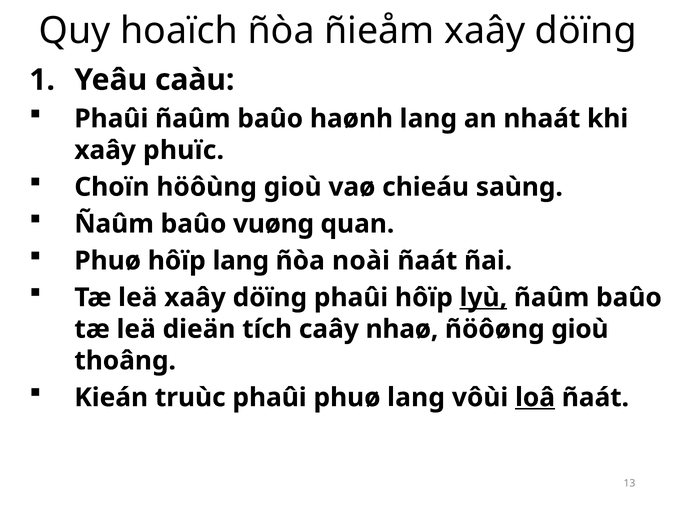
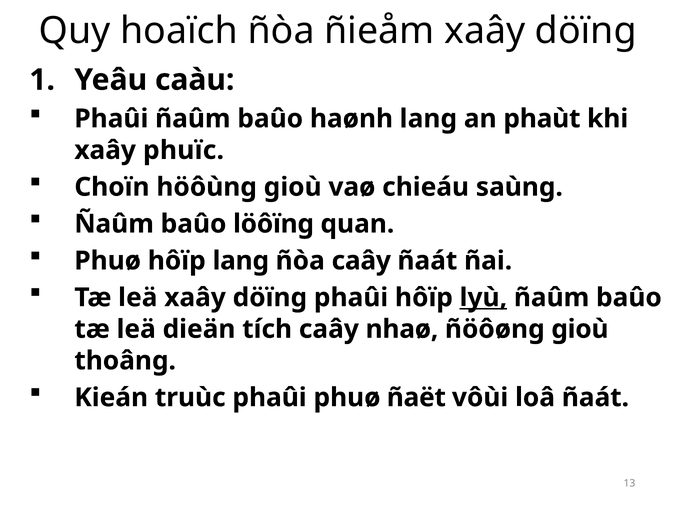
nhaát: nhaát -> phaùt
vuøng: vuøng -> löôïng
ñòa noài: noài -> caây
phuø lang: lang -> ñaët
loâ underline: present -> none
